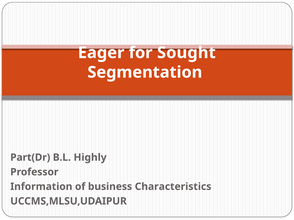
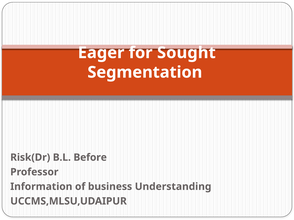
Part(Dr: Part(Dr -> Risk(Dr
Highly: Highly -> Before
Characteristics: Characteristics -> Understanding
